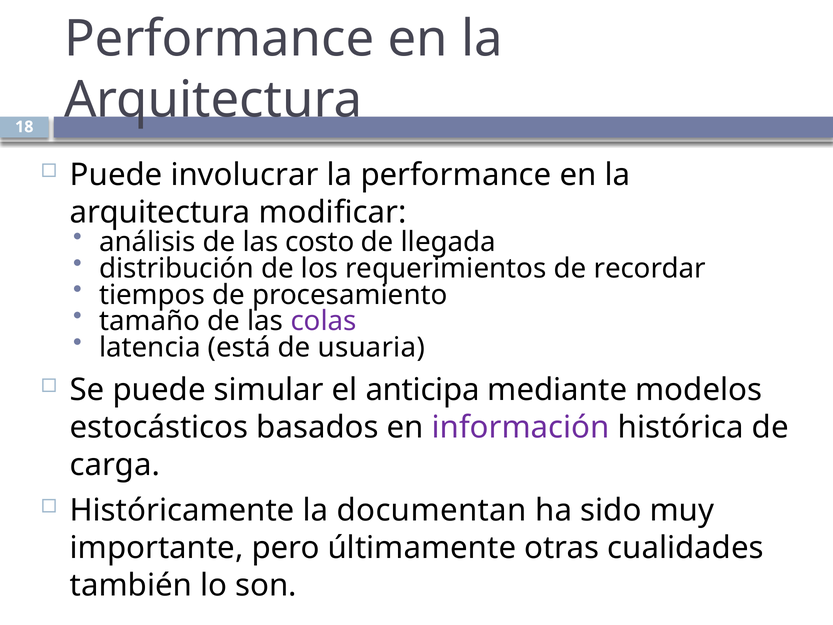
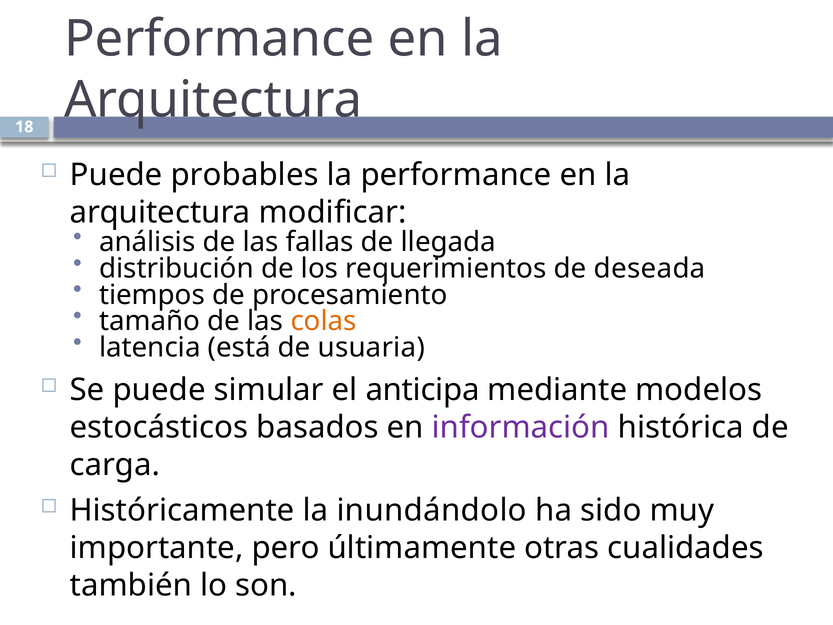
involucrar: involucrar -> probables
costo: costo -> fallas
recordar: recordar -> deseada
colas colour: purple -> orange
documentan: documentan -> inundándolo
